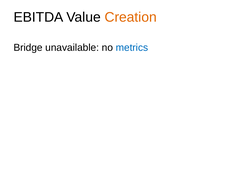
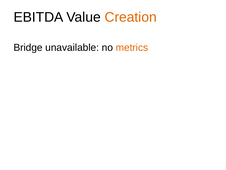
metrics colour: blue -> orange
